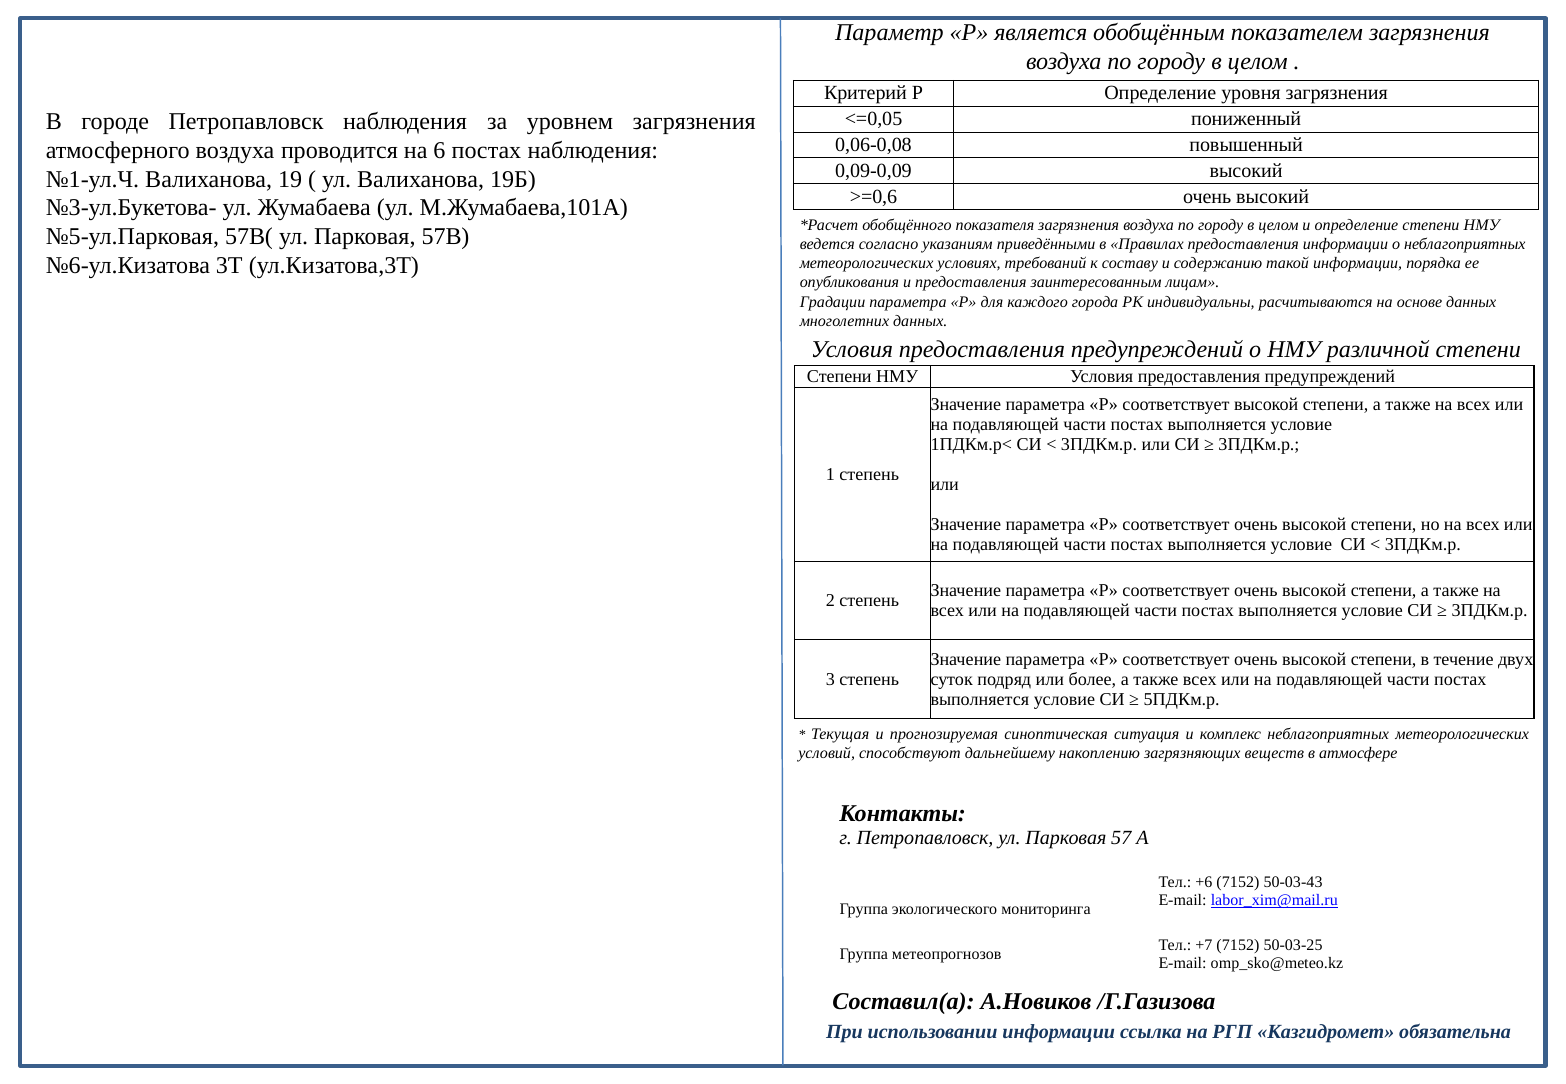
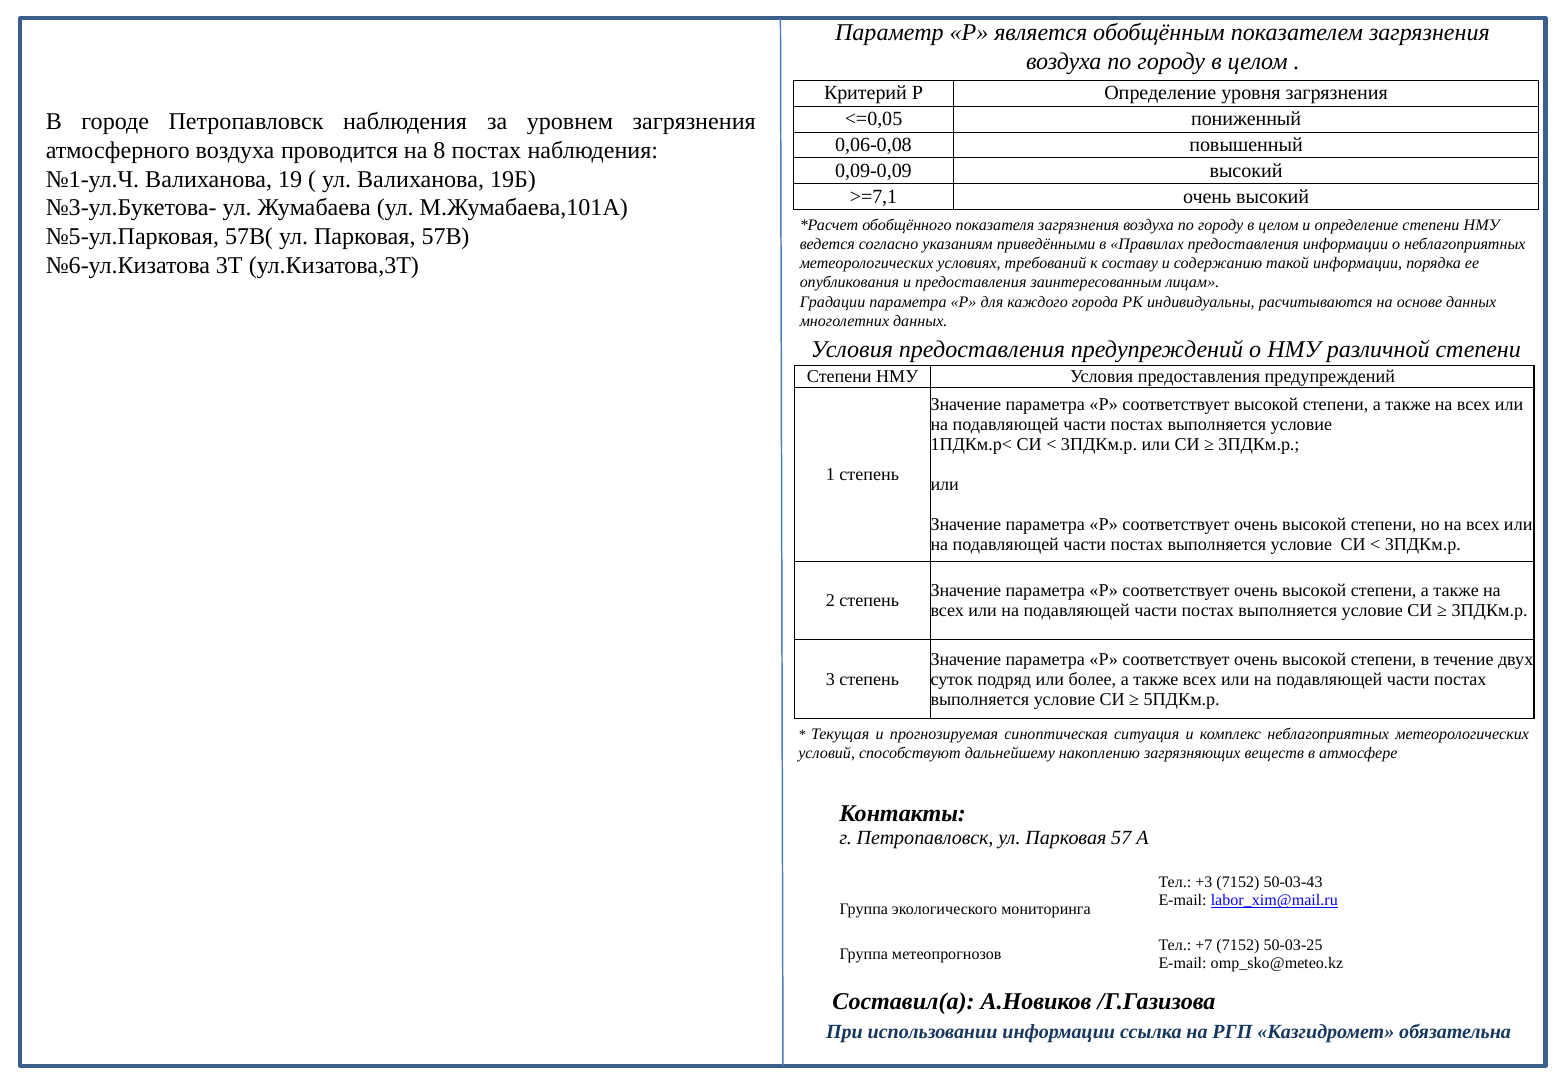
6: 6 -> 8
>=0,6: >=0,6 -> >=7,1
+6: +6 -> +3
